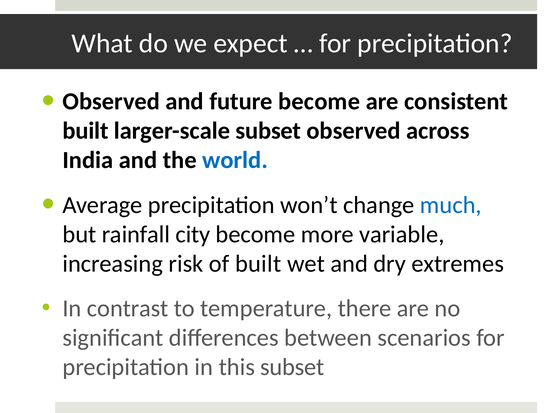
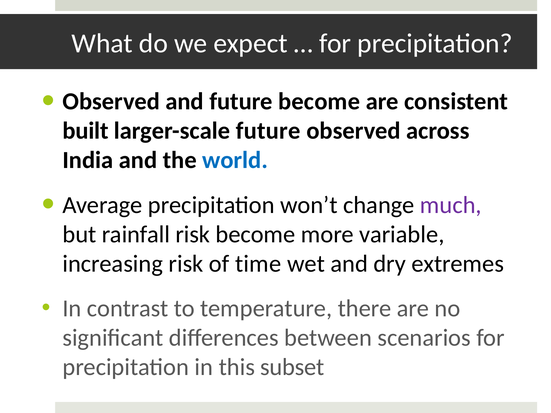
larger-scale subset: subset -> future
much colour: blue -> purple
rainfall city: city -> risk
of built: built -> time
